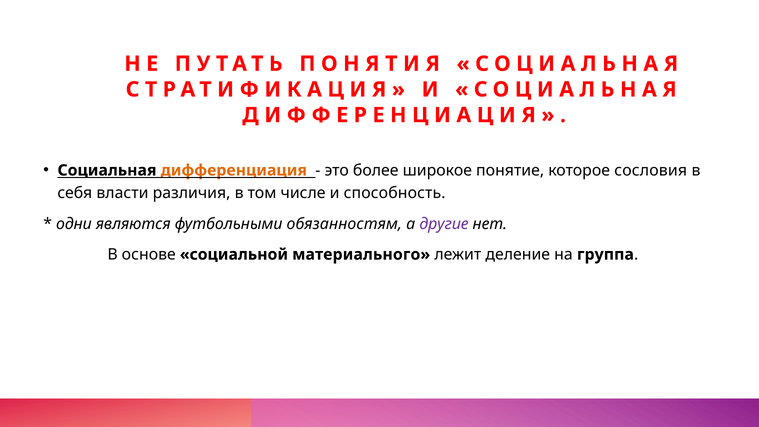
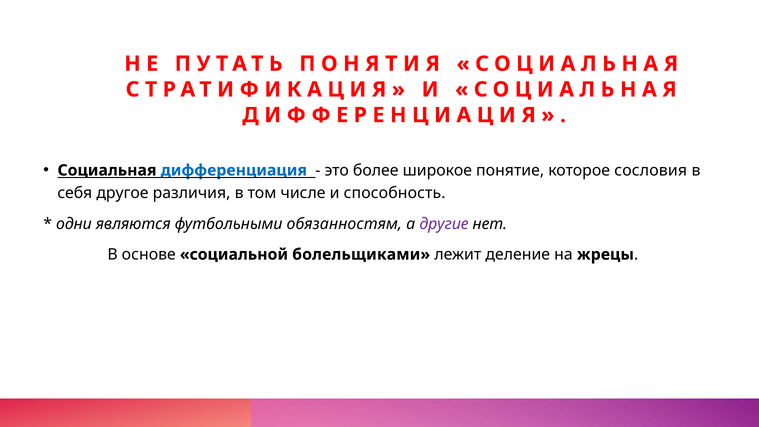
дифференциация colour: orange -> blue
власти: власти -> другое
материального: материального -> болельщиками
группа: группа -> жрецы
